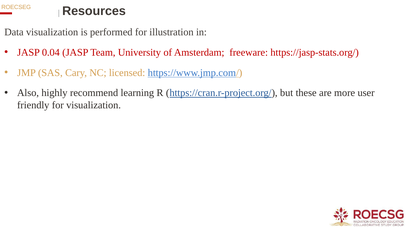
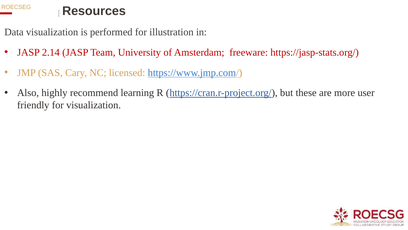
0.04: 0.04 -> 2.14
